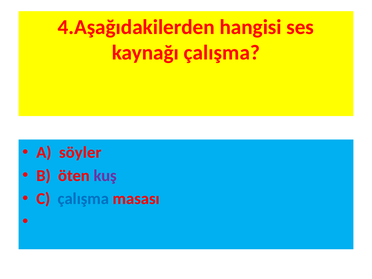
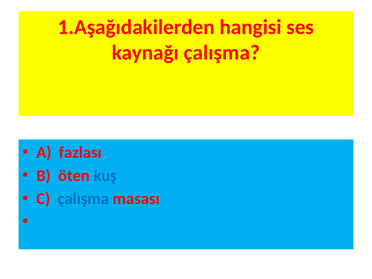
4.Aşağıdakilerden: 4.Aşağıdakilerden -> 1.Aşağıdakilerden
söyler: söyler -> fazlası
kuş colour: purple -> blue
